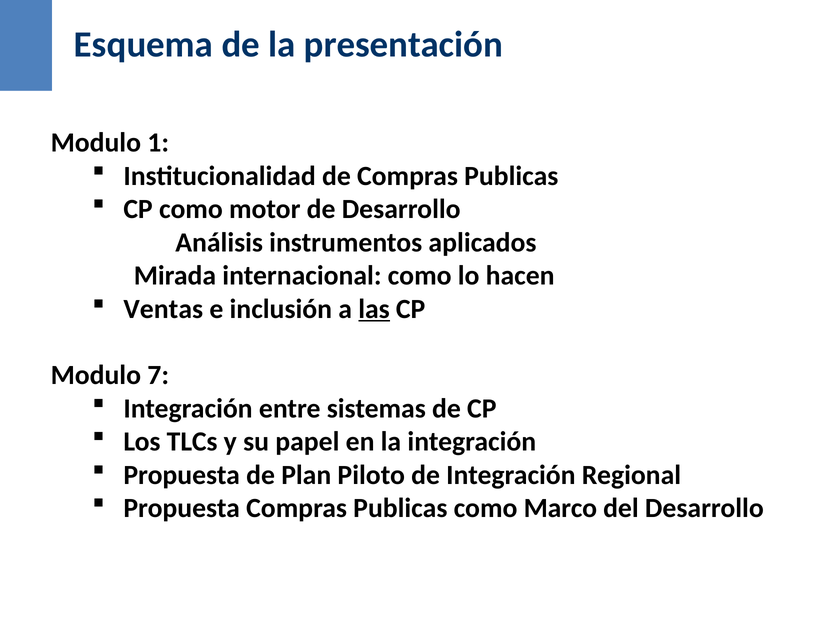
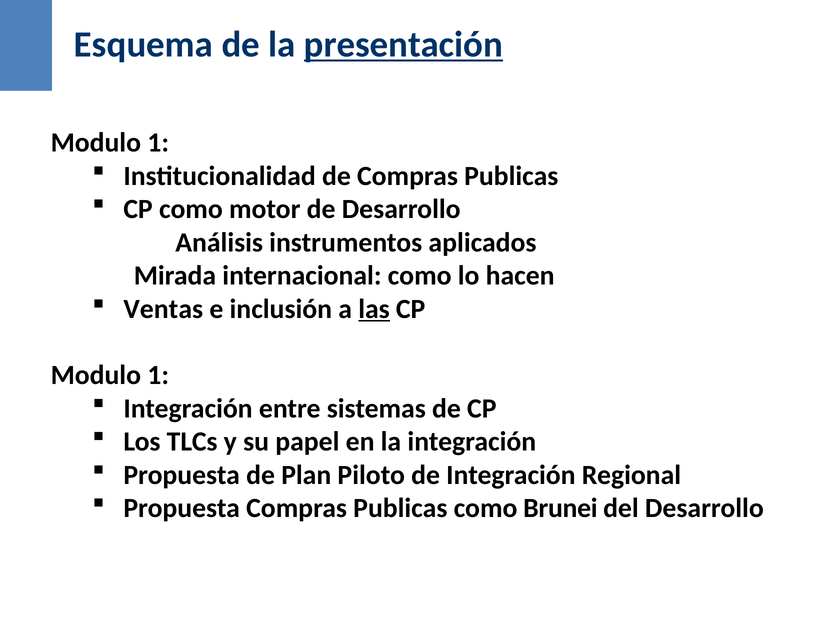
presentación underline: none -> present
7 at (158, 376): 7 -> 1
Marco: Marco -> Brunei
